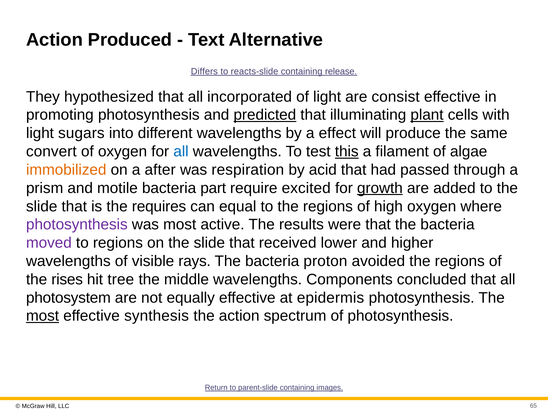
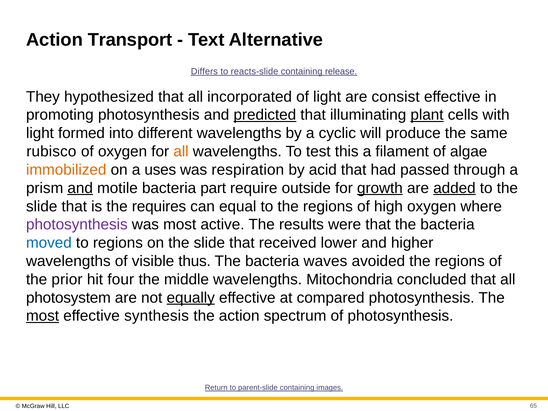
Produced: Produced -> Transport
sugars: sugars -> formed
effect: effect -> cyclic
convert: convert -> rubisco
all at (181, 151) colour: blue -> orange
this underline: present -> none
after: after -> uses
and at (80, 188) underline: none -> present
excited: excited -> outside
added underline: none -> present
moved colour: purple -> blue
rays: rays -> thus
proton: proton -> waves
rises: rises -> prior
tree: tree -> four
Components: Components -> Mitochondria
equally underline: none -> present
epidermis: epidermis -> compared
